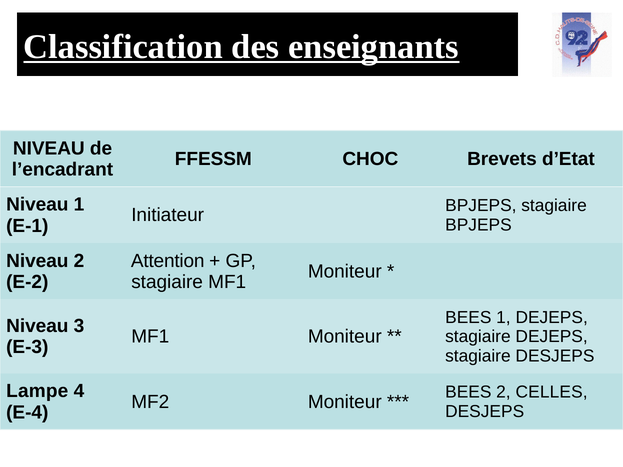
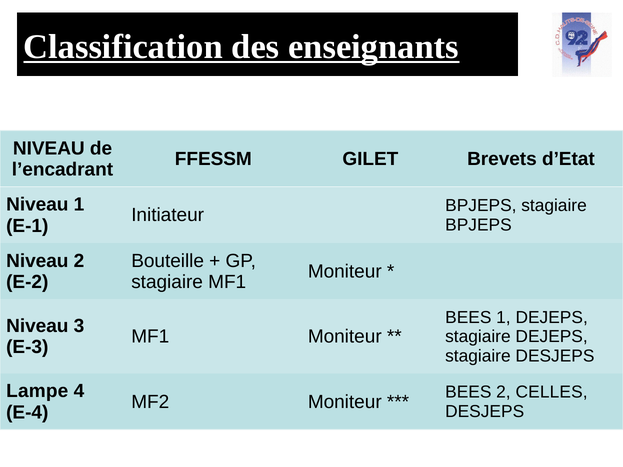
CHOC: CHOC -> GILET
Attention: Attention -> Bouteille
